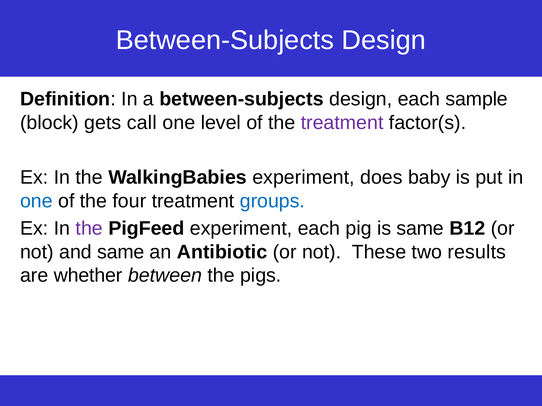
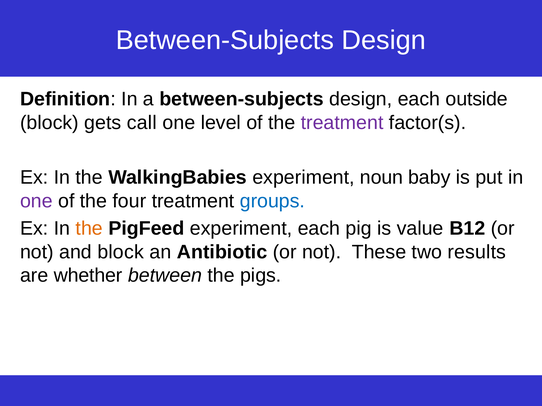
sample: sample -> outside
does: does -> noun
one at (36, 201) colour: blue -> purple
the at (89, 229) colour: purple -> orange
is same: same -> value
and same: same -> block
